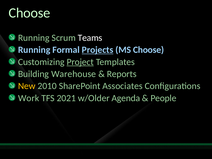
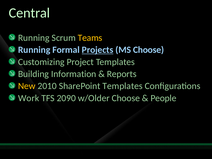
Choose at (29, 13): Choose -> Central
Teams colour: white -> yellow
Project underline: present -> none
Warehouse: Warehouse -> Information
SharePoint Associates: Associates -> Templates
2021: 2021 -> 2090
w/Older Agenda: Agenda -> Choose
